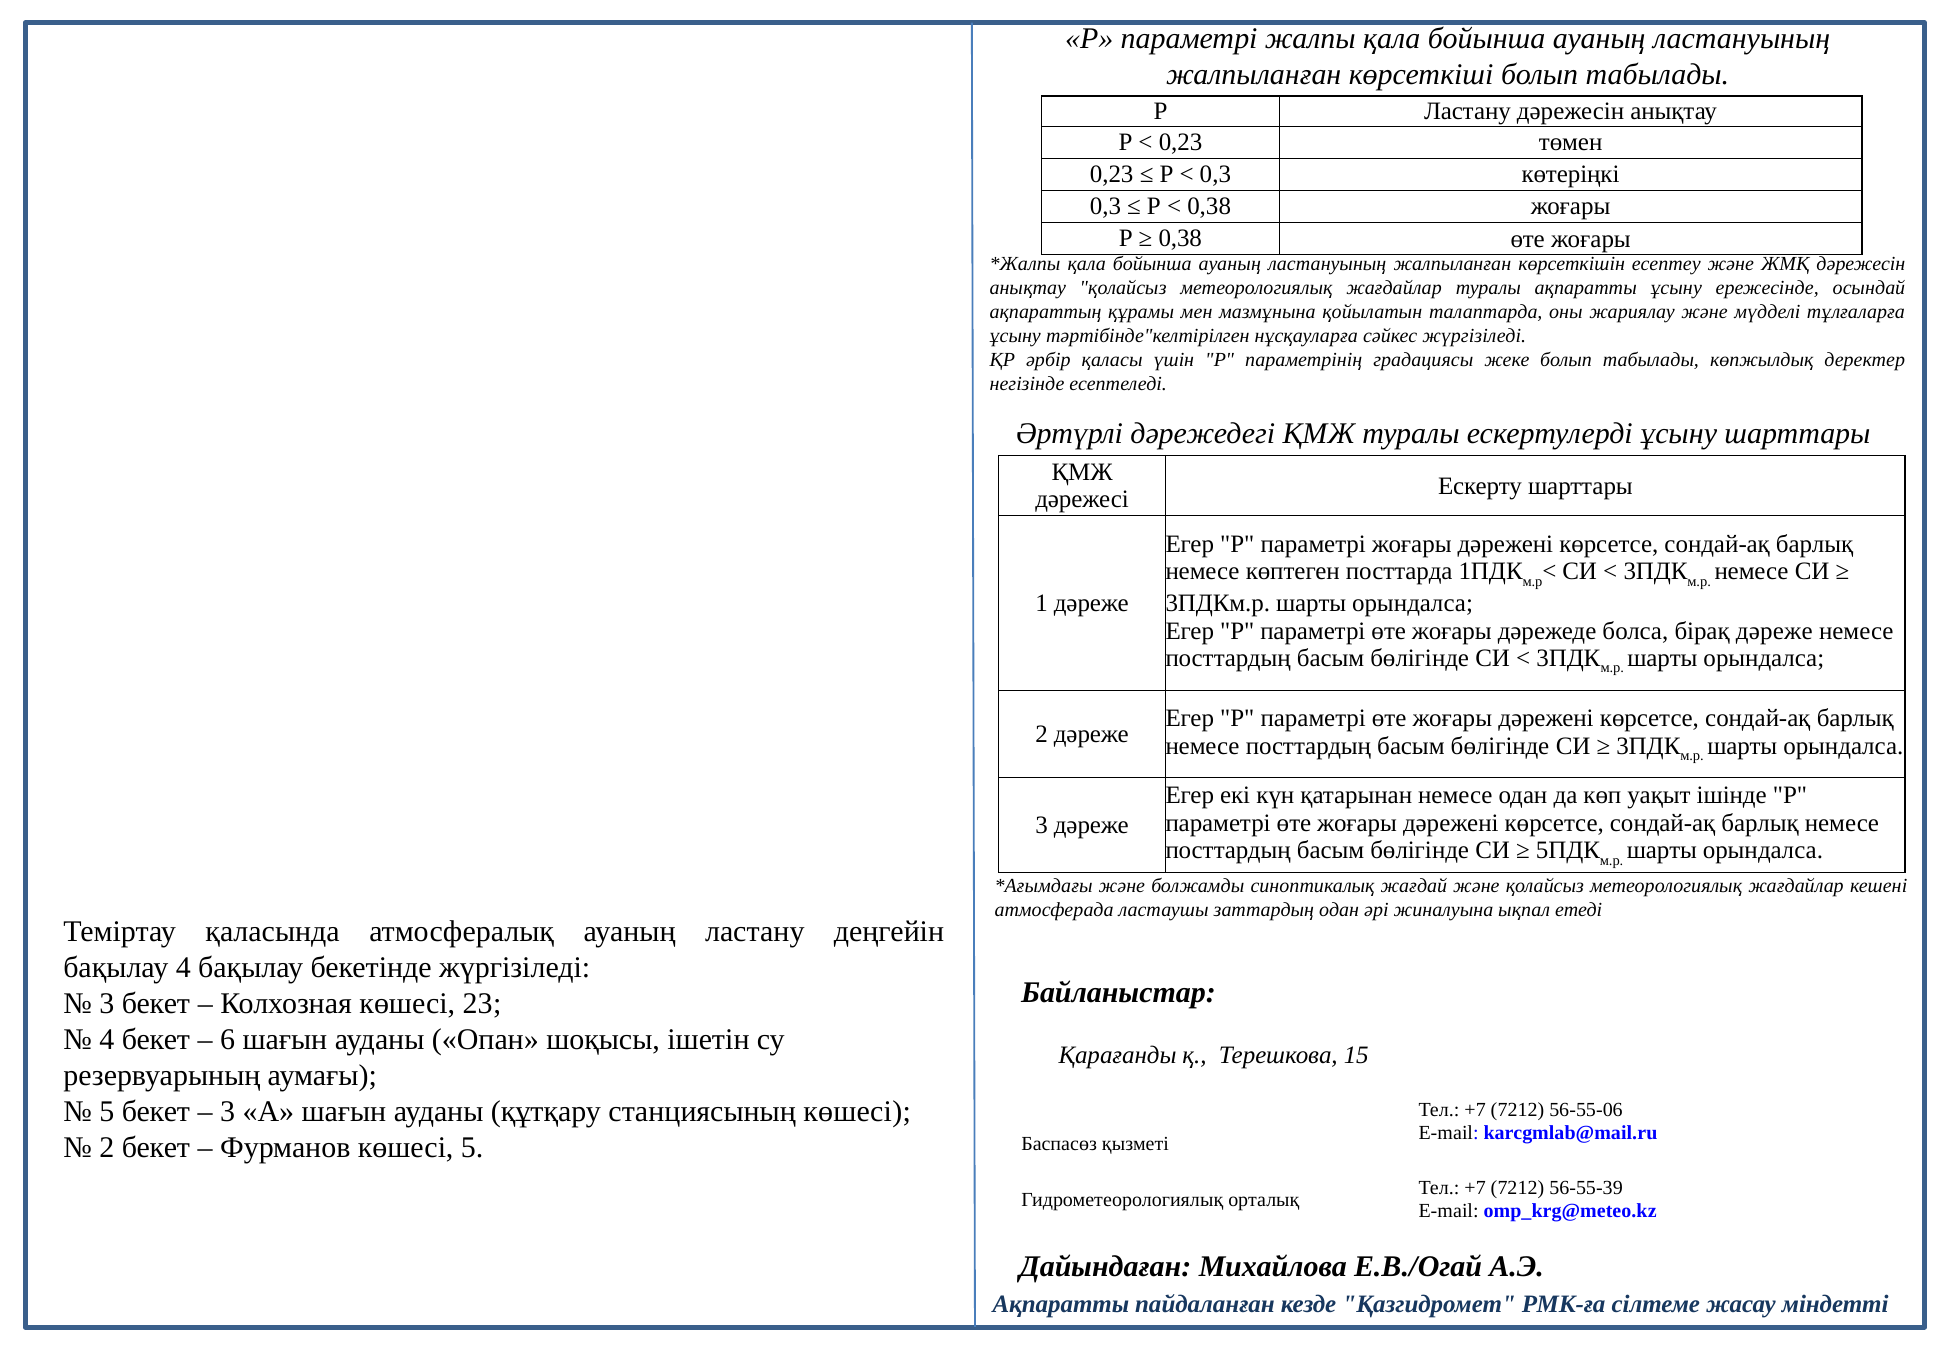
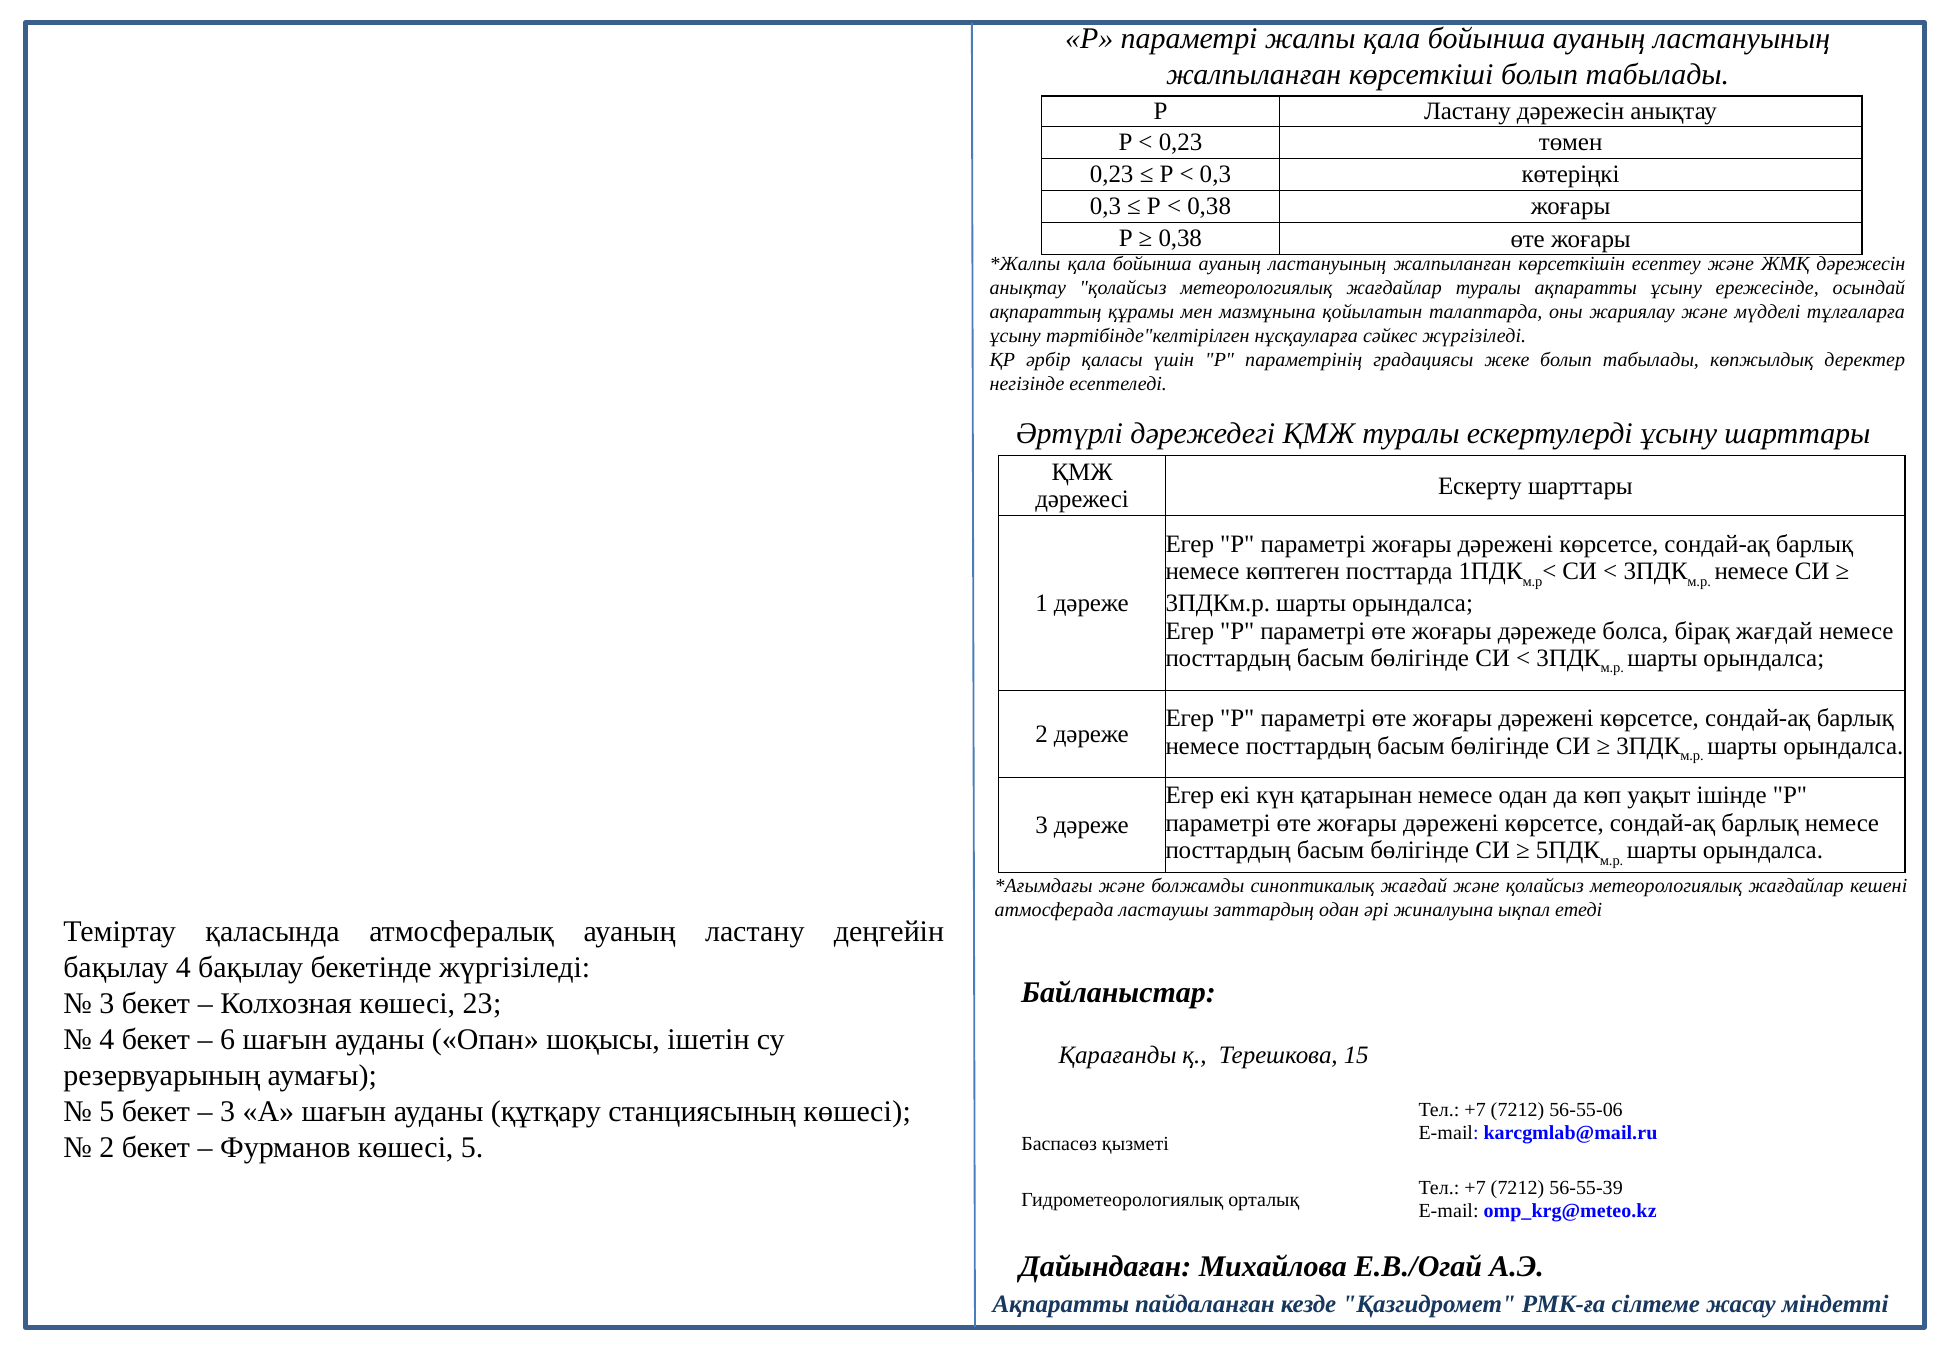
бірақ дәреже: дәреже -> жағдай
